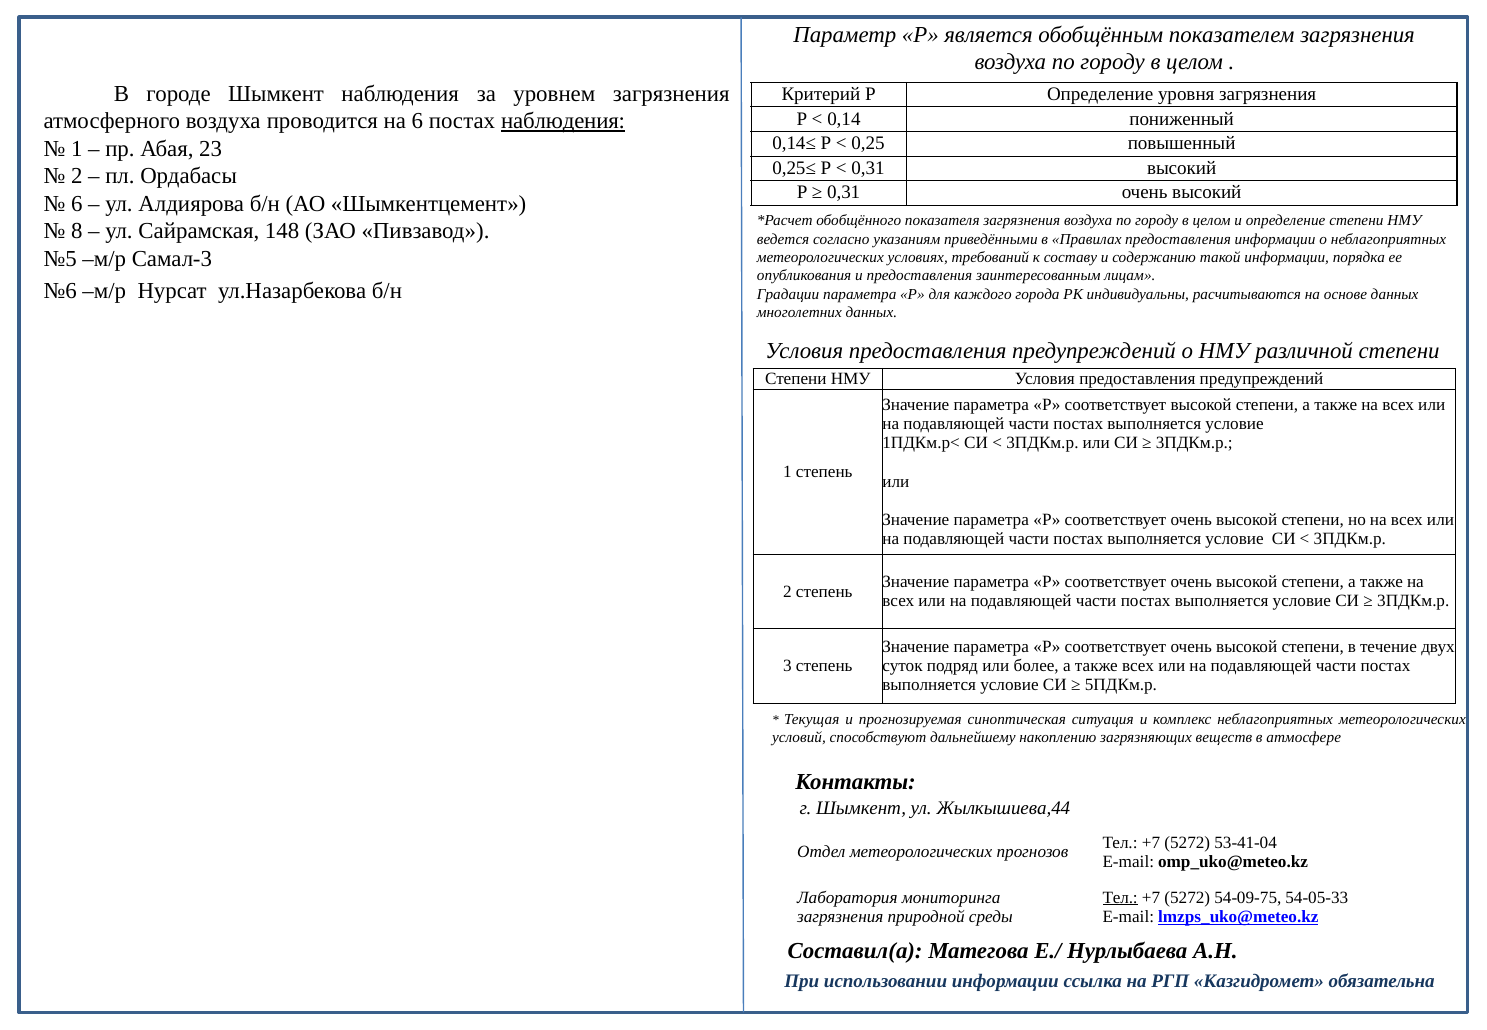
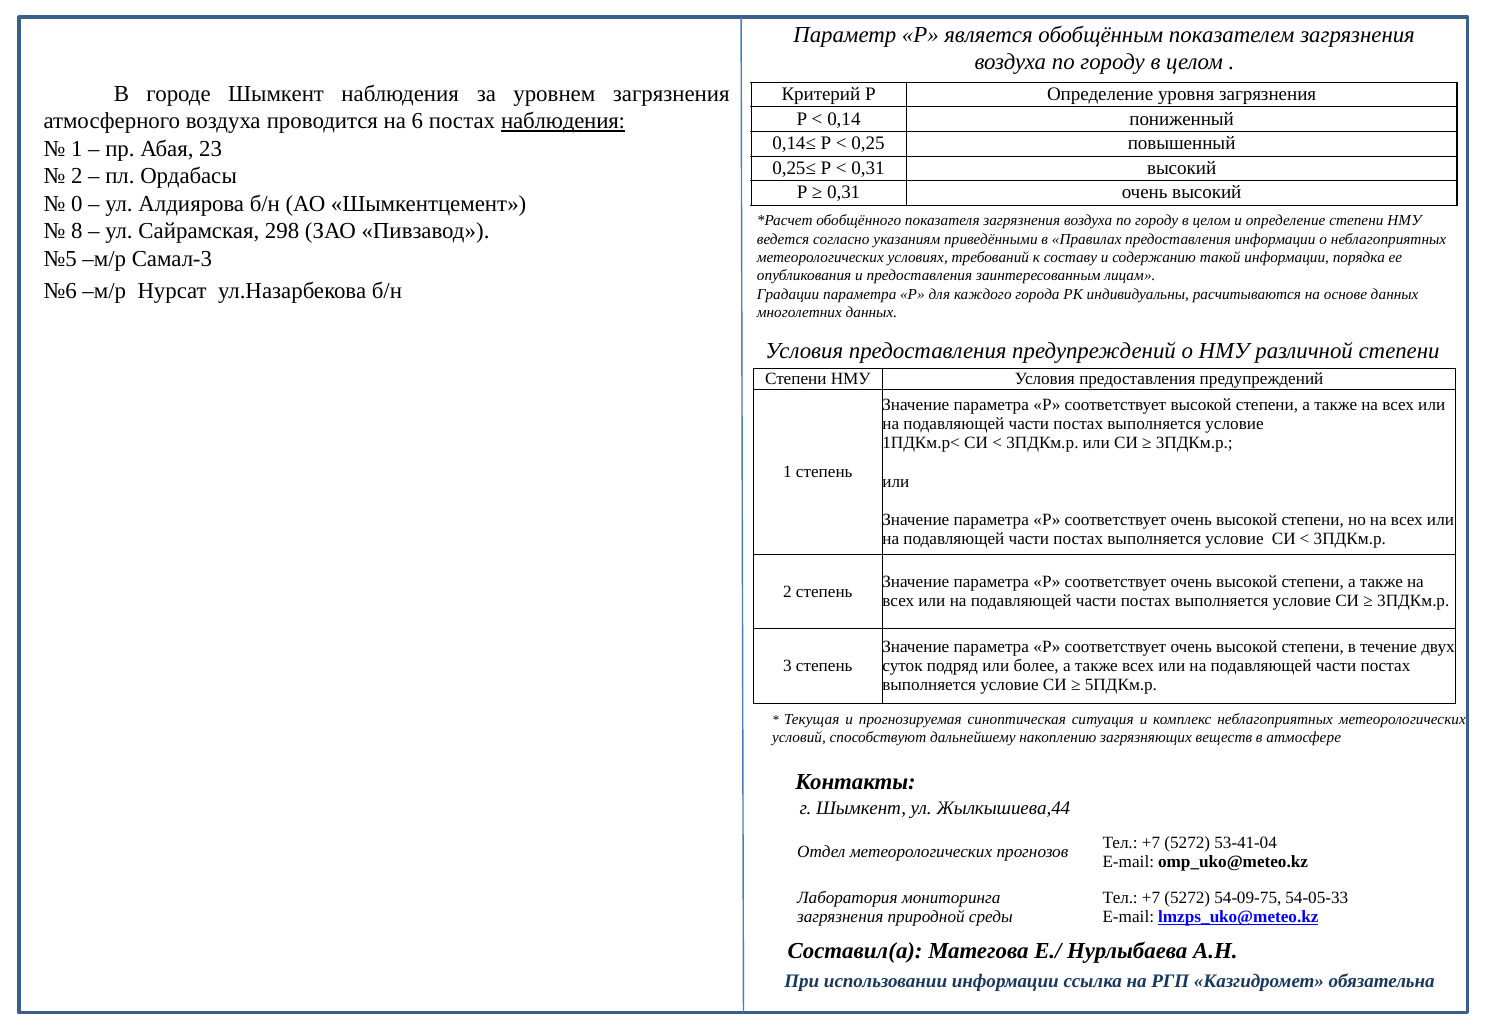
6 at (77, 203): 6 -> 0
148: 148 -> 298
Тел at (1120, 897) underline: present -> none
